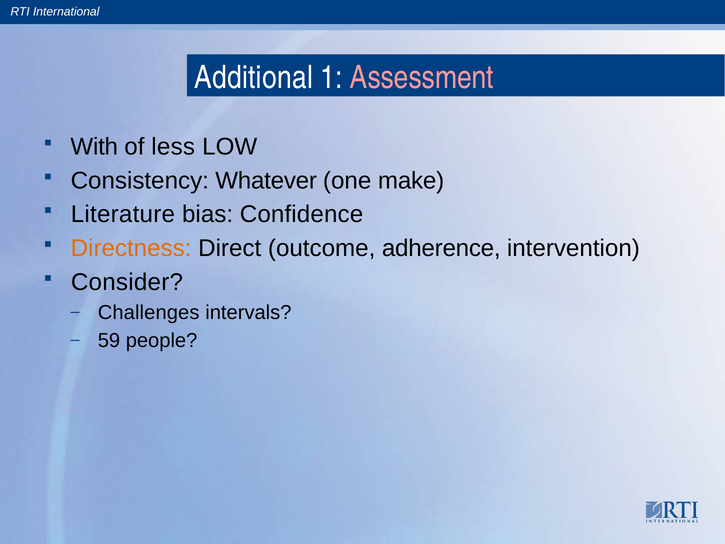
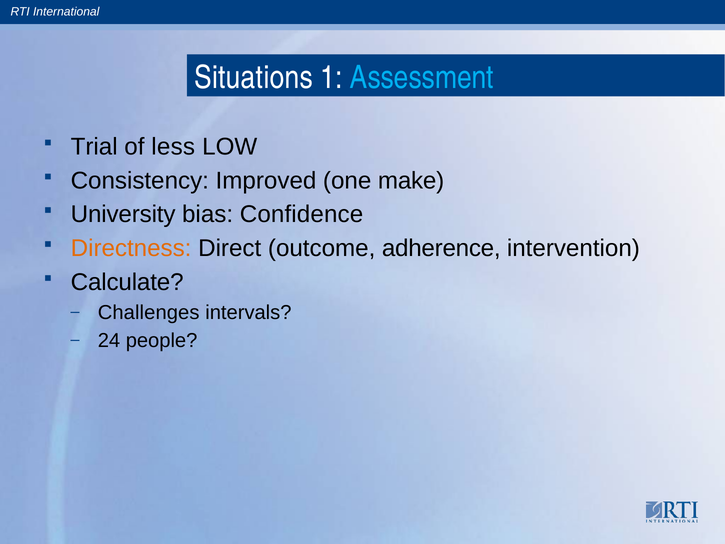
Additional: Additional -> Situations
Assessment colour: pink -> light blue
With: With -> Trial
Whatever: Whatever -> Improved
Literature: Literature -> University
Consider: Consider -> Calculate
59: 59 -> 24
